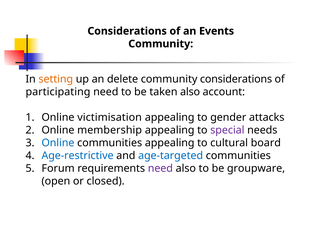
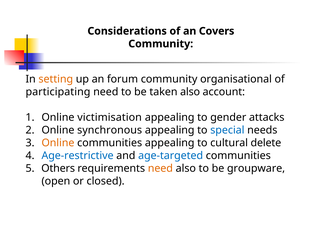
Events: Events -> Covers
delete: delete -> forum
community considerations: considerations -> organisational
membership: membership -> synchronous
special colour: purple -> blue
Online at (58, 143) colour: blue -> orange
board: board -> delete
Forum: Forum -> Others
need at (160, 169) colour: purple -> orange
